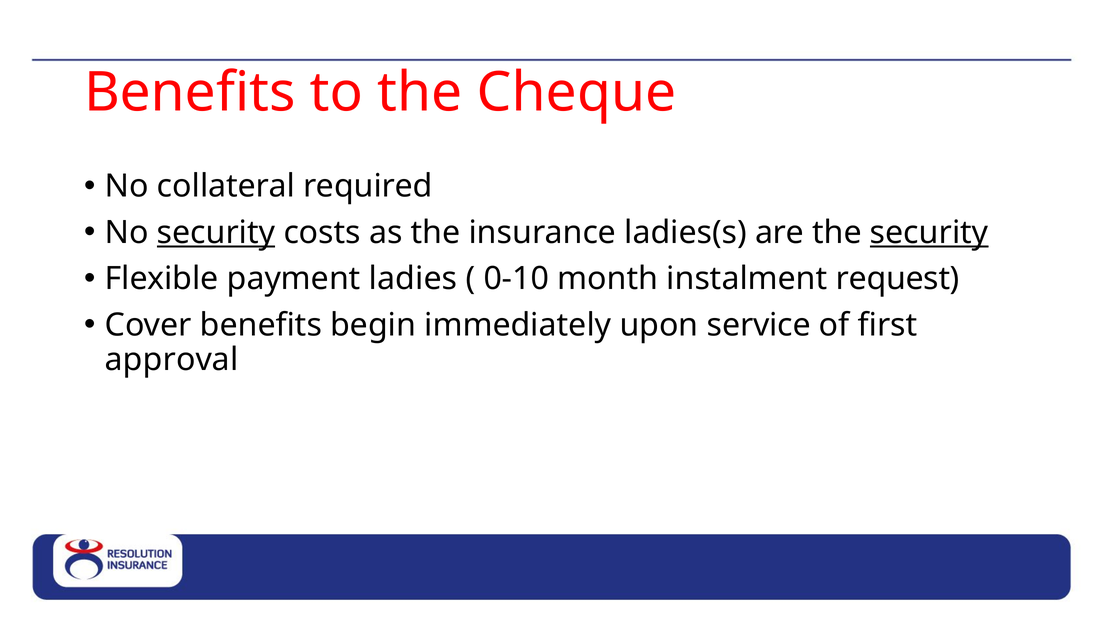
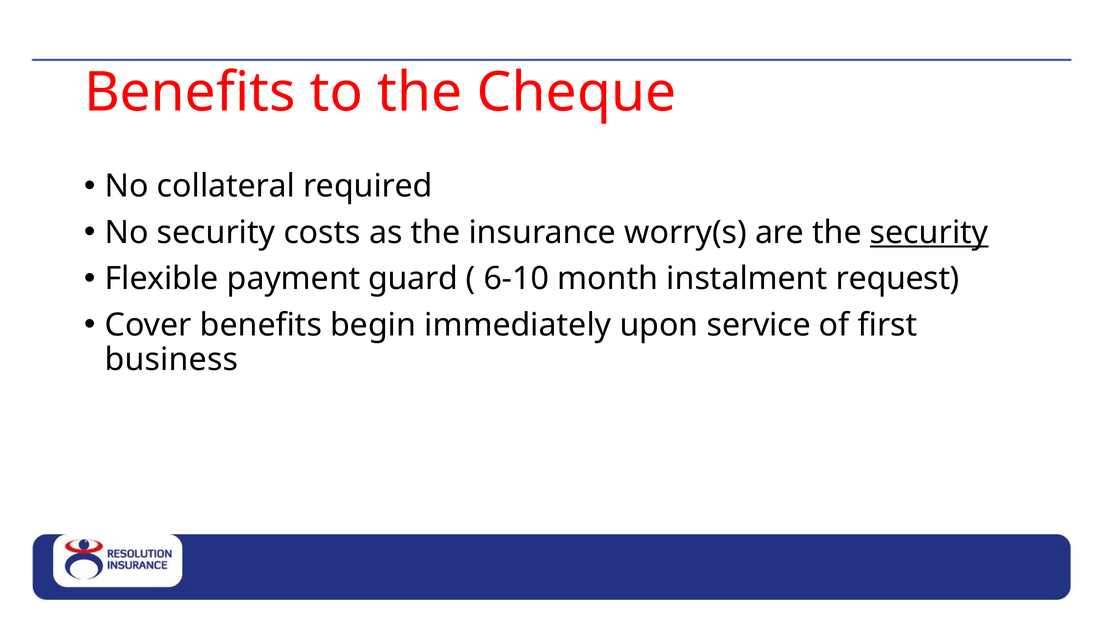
security at (216, 233) underline: present -> none
ladies(s: ladies(s -> worry(s
ladies: ladies -> guard
0-10: 0-10 -> 6-10
approval: approval -> business
